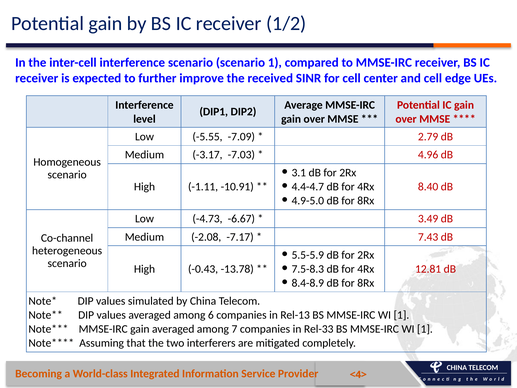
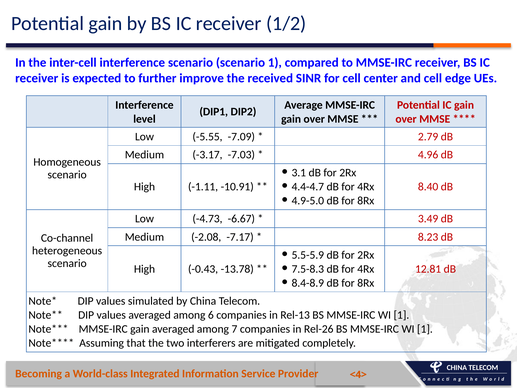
7.43: 7.43 -> 8.23
Rel-33: Rel-33 -> Rel-26
